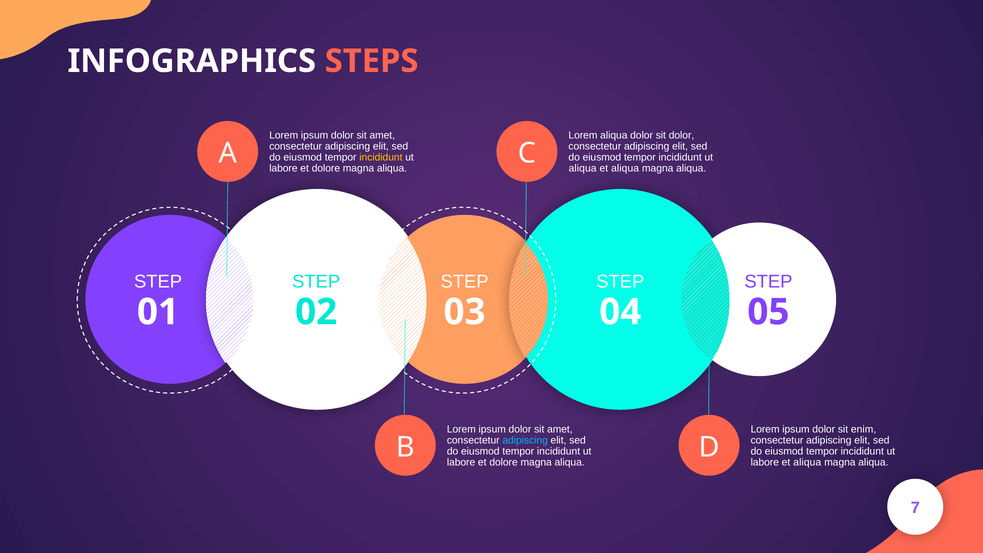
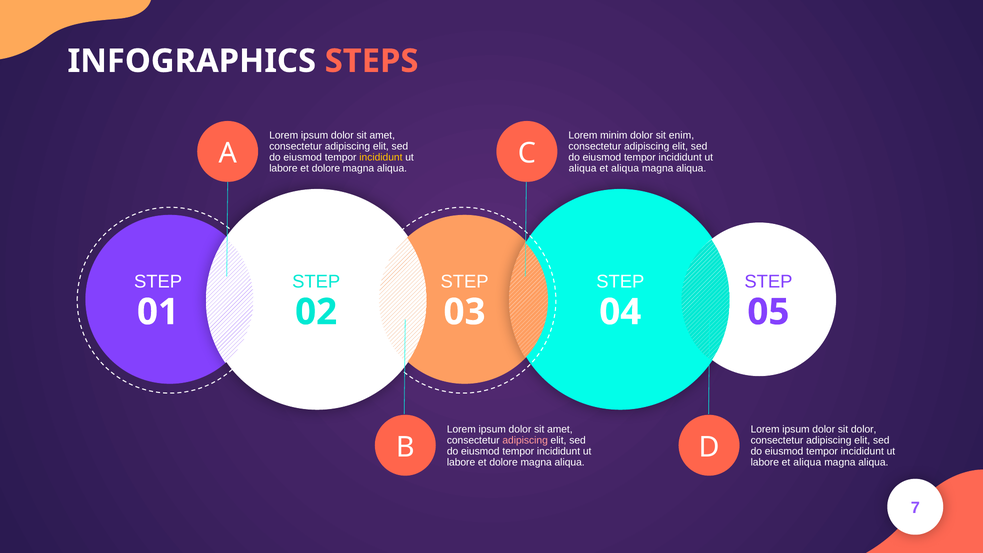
Lorem aliqua: aliqua -> minim
sit dolor: dolor -> enim
sit enim: enim -> dolor
adipiscing at (525, 440) colour: light blue -> pink
